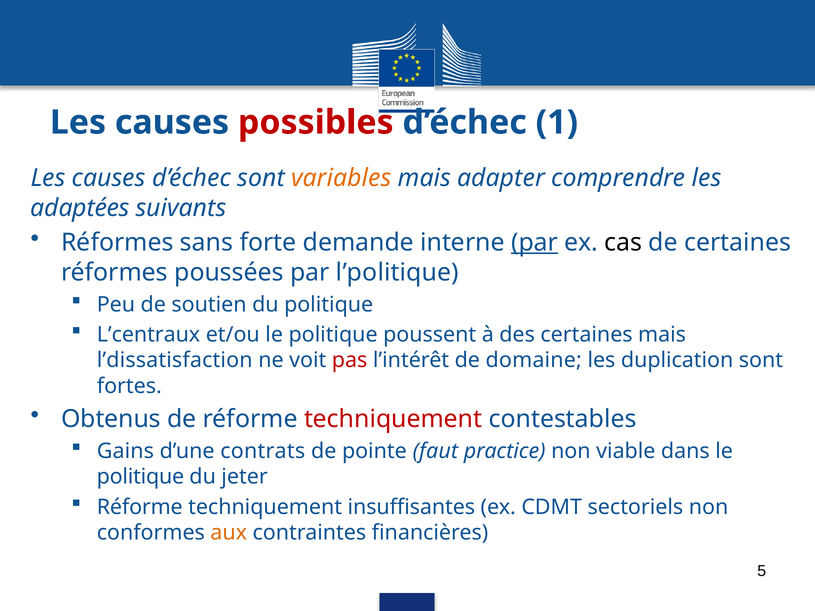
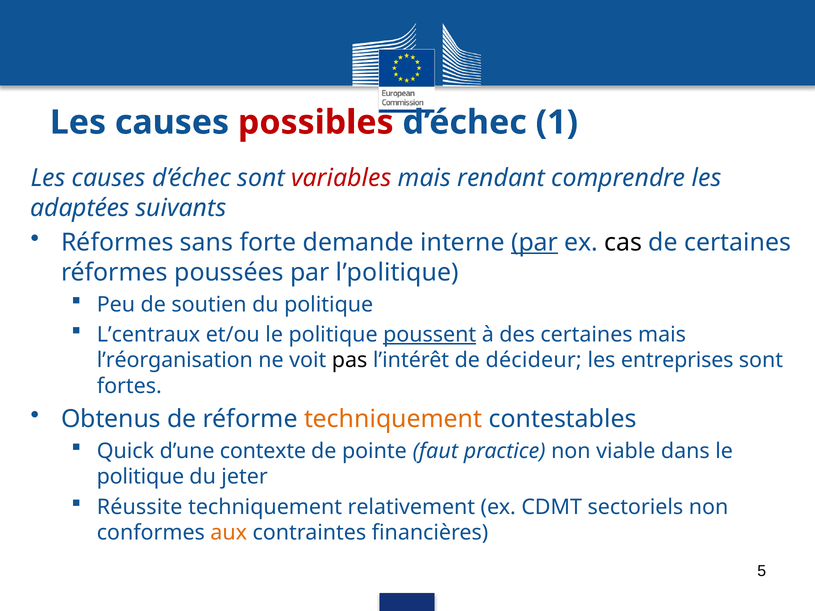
variables colour: orange -> red
adapter: adapter -> rendant
poussent underline: none -> present
l’dissatisfaction: l’dissatisfaction -> l’réorganisation
pas colour: red -> black
domaine: domaine -> décideur
duplication: duplication -> entreprises
techniquement at (393, 419) colour: red -> orange
Gains: Gains -> Quick
contrats: contrats -> contexte
Réforme at (140, 507): Réforme -> Réussite
insuffisantes: insuffisantes -> relativement
